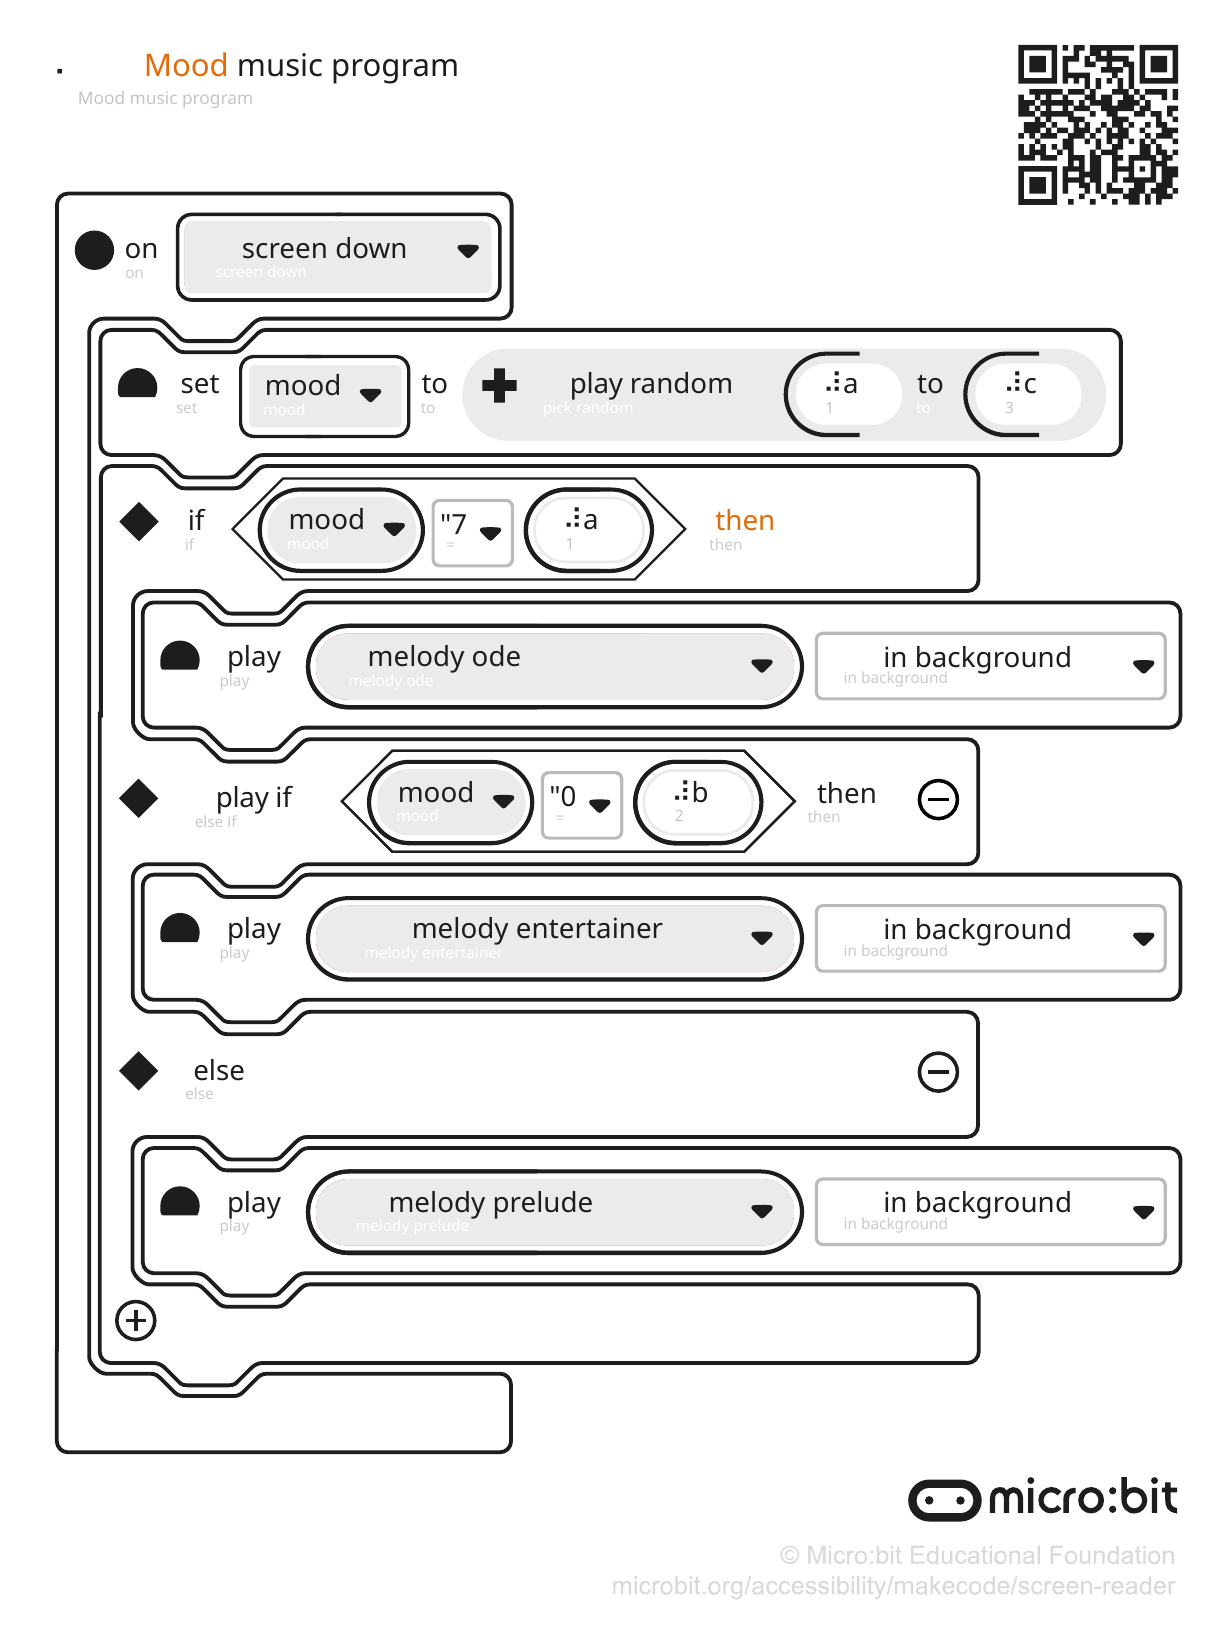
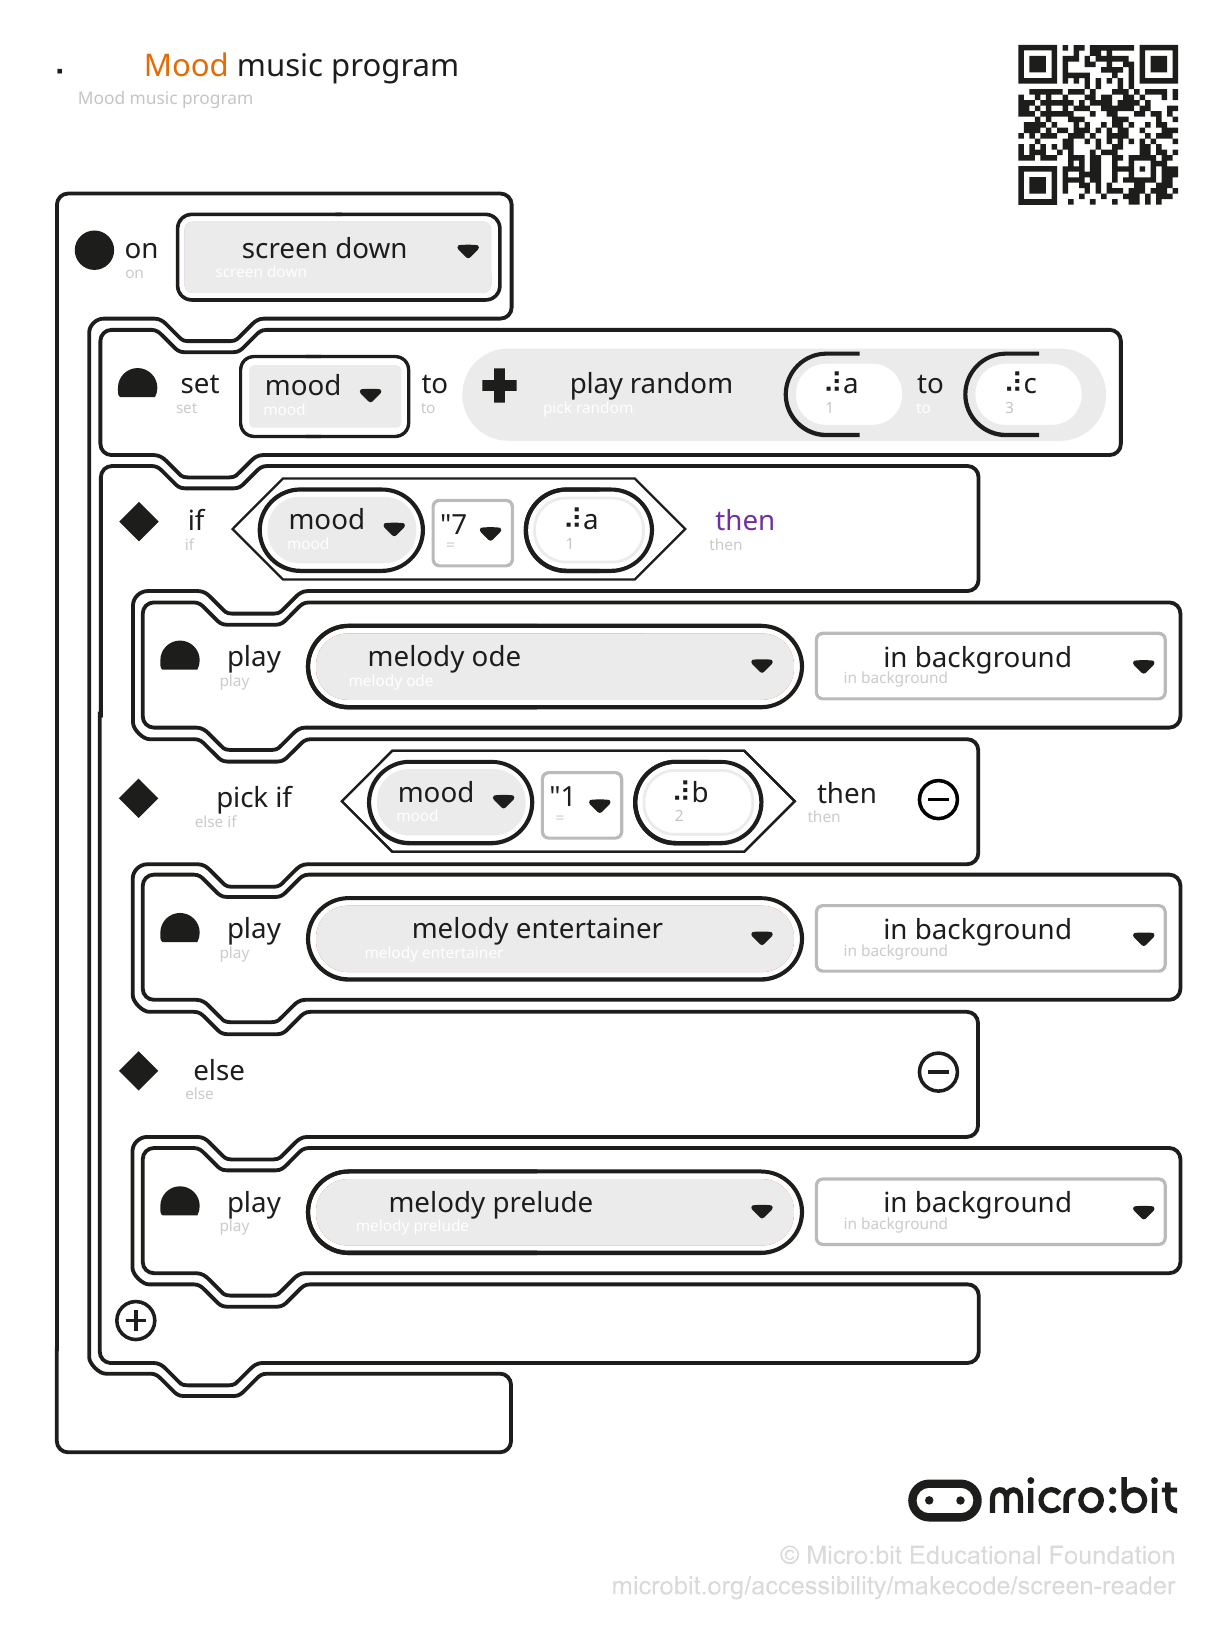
then at (745, 522) colour: orange -> purple
0 at (563, 797): 0 -> 1
play at (242, 799): play -> pick
